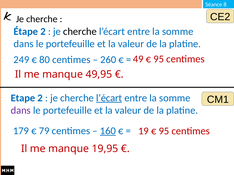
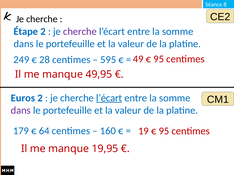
cherche at (80, 32) colour: black -> purple
80: 80 -> 28
260: 260 -> 595
Etape: Etape -> Euros
79: 79 -> 64
160 underline: present -> none
